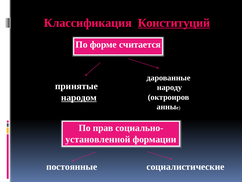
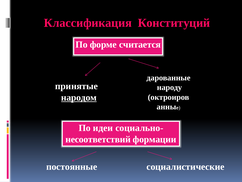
Конституций underline: present -> none
прав: прав -> идеи
установленной: установленной -> несоответствий
